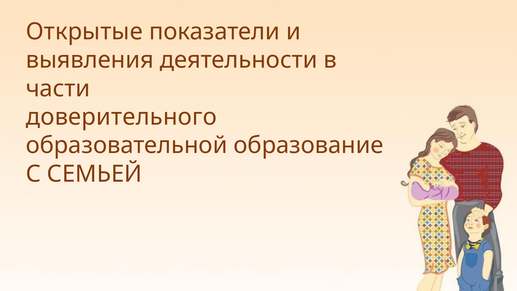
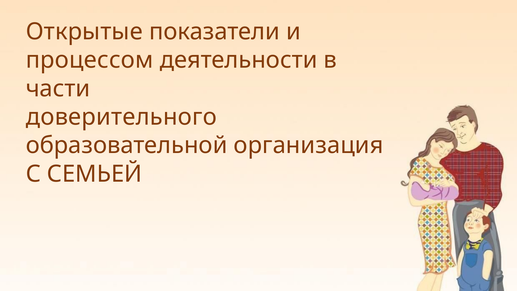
выявления: выявления -> процессом
образование: образование -> организация
